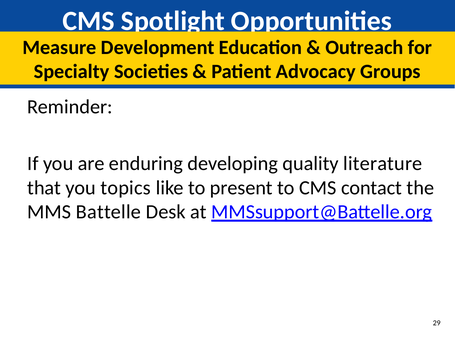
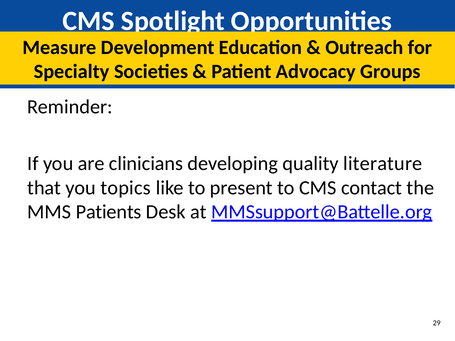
enduring: enduring -> clinicians
Battelle: Battelle -> Patients
